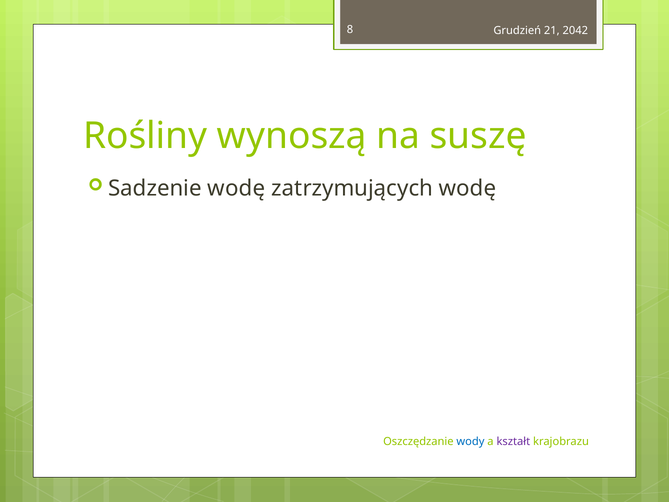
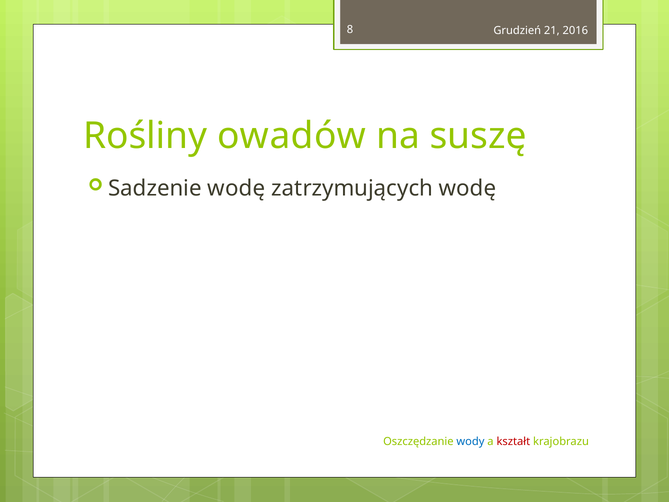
2042: 2042 -> 2016
wynoszą: wynoszą -> owadów
kształt colour: purple -> red
